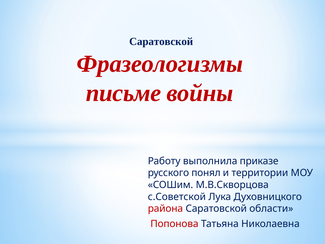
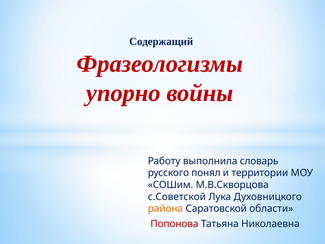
Саратовской at (161, 42): Саратовской -> Содержащий
письме: письме -> упорно
приказе: приказе -> словарь
района colour: red -> orange
